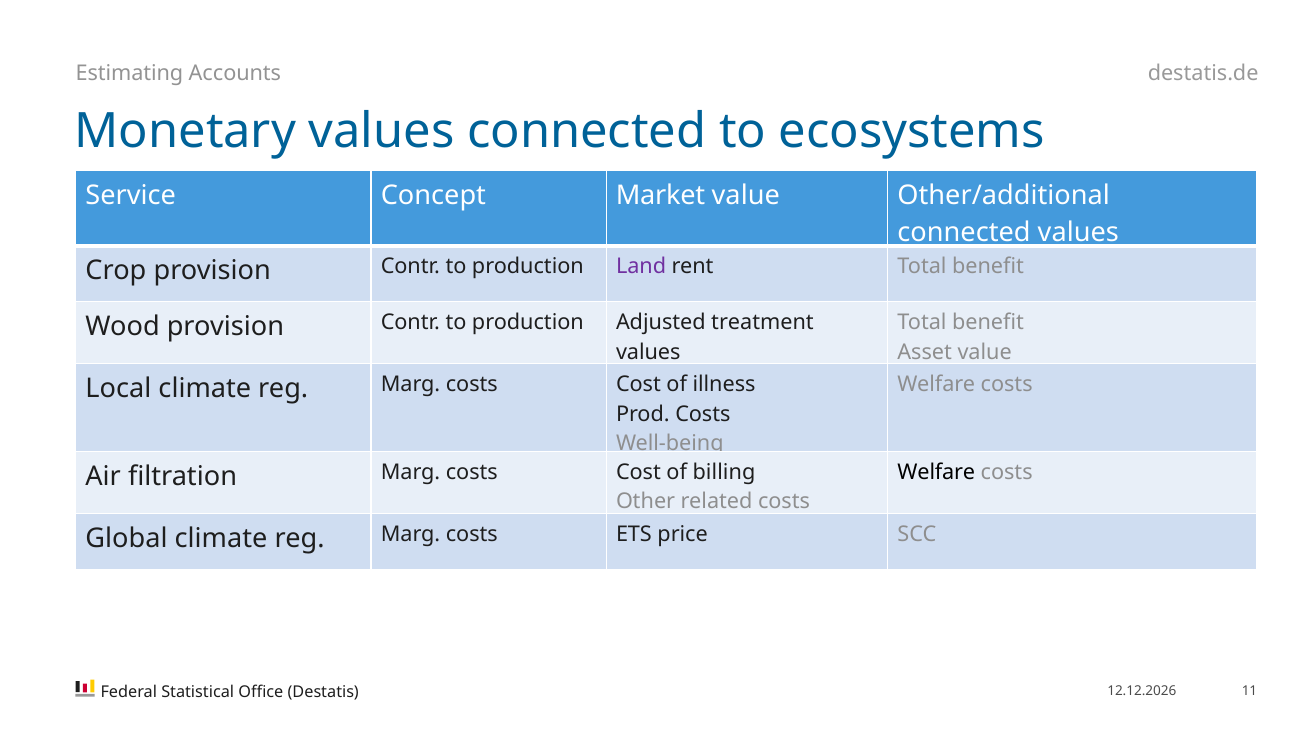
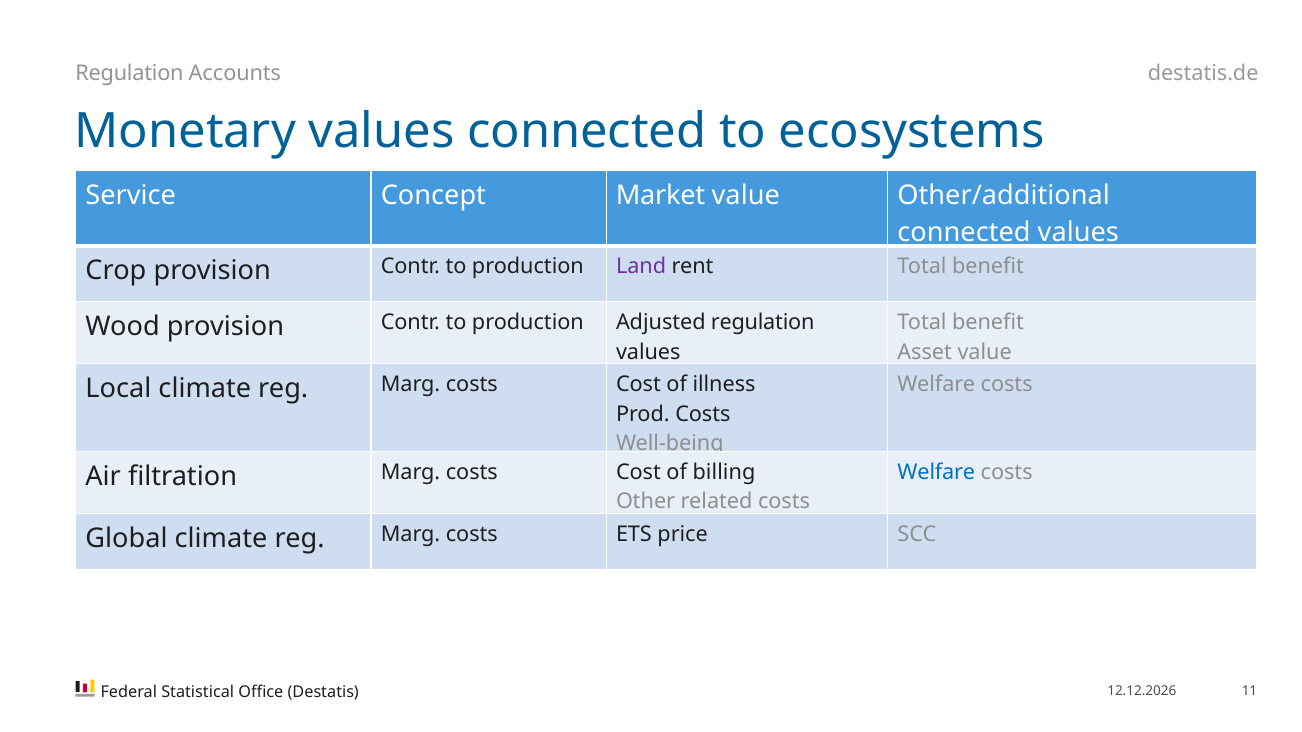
Estimating at (129, 73): Estimating -> Regulation
Adjusted treatment: treatment -> regulation
Welfare at (936, 473) colour: black -> blue
